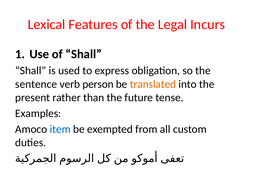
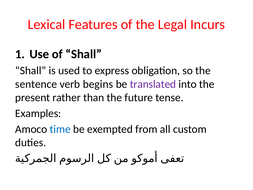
person: person -> begins
translated colour: orange -> purple
item: item -> time
